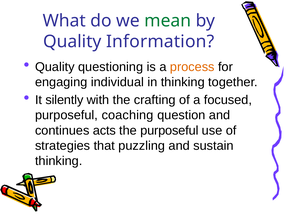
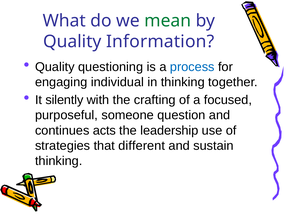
process colour: orange -> blue
coaching: coaching -> someone
the purposeful: purposeful -> leadership
puzzling: puzzling -> different
